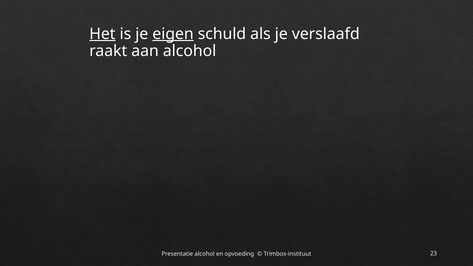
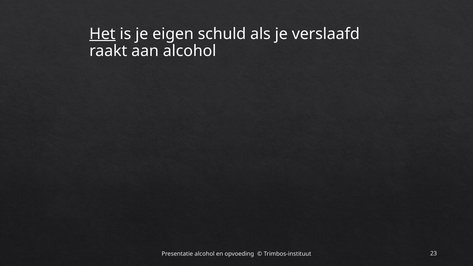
eigen underline: present -> none
